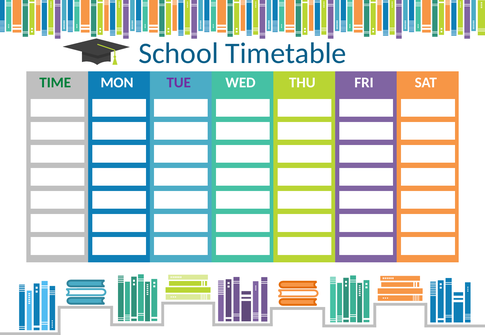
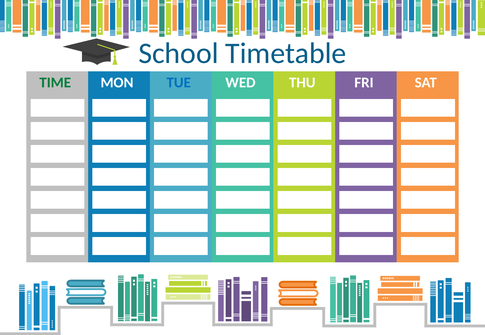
TUE colour: purple -> blue
